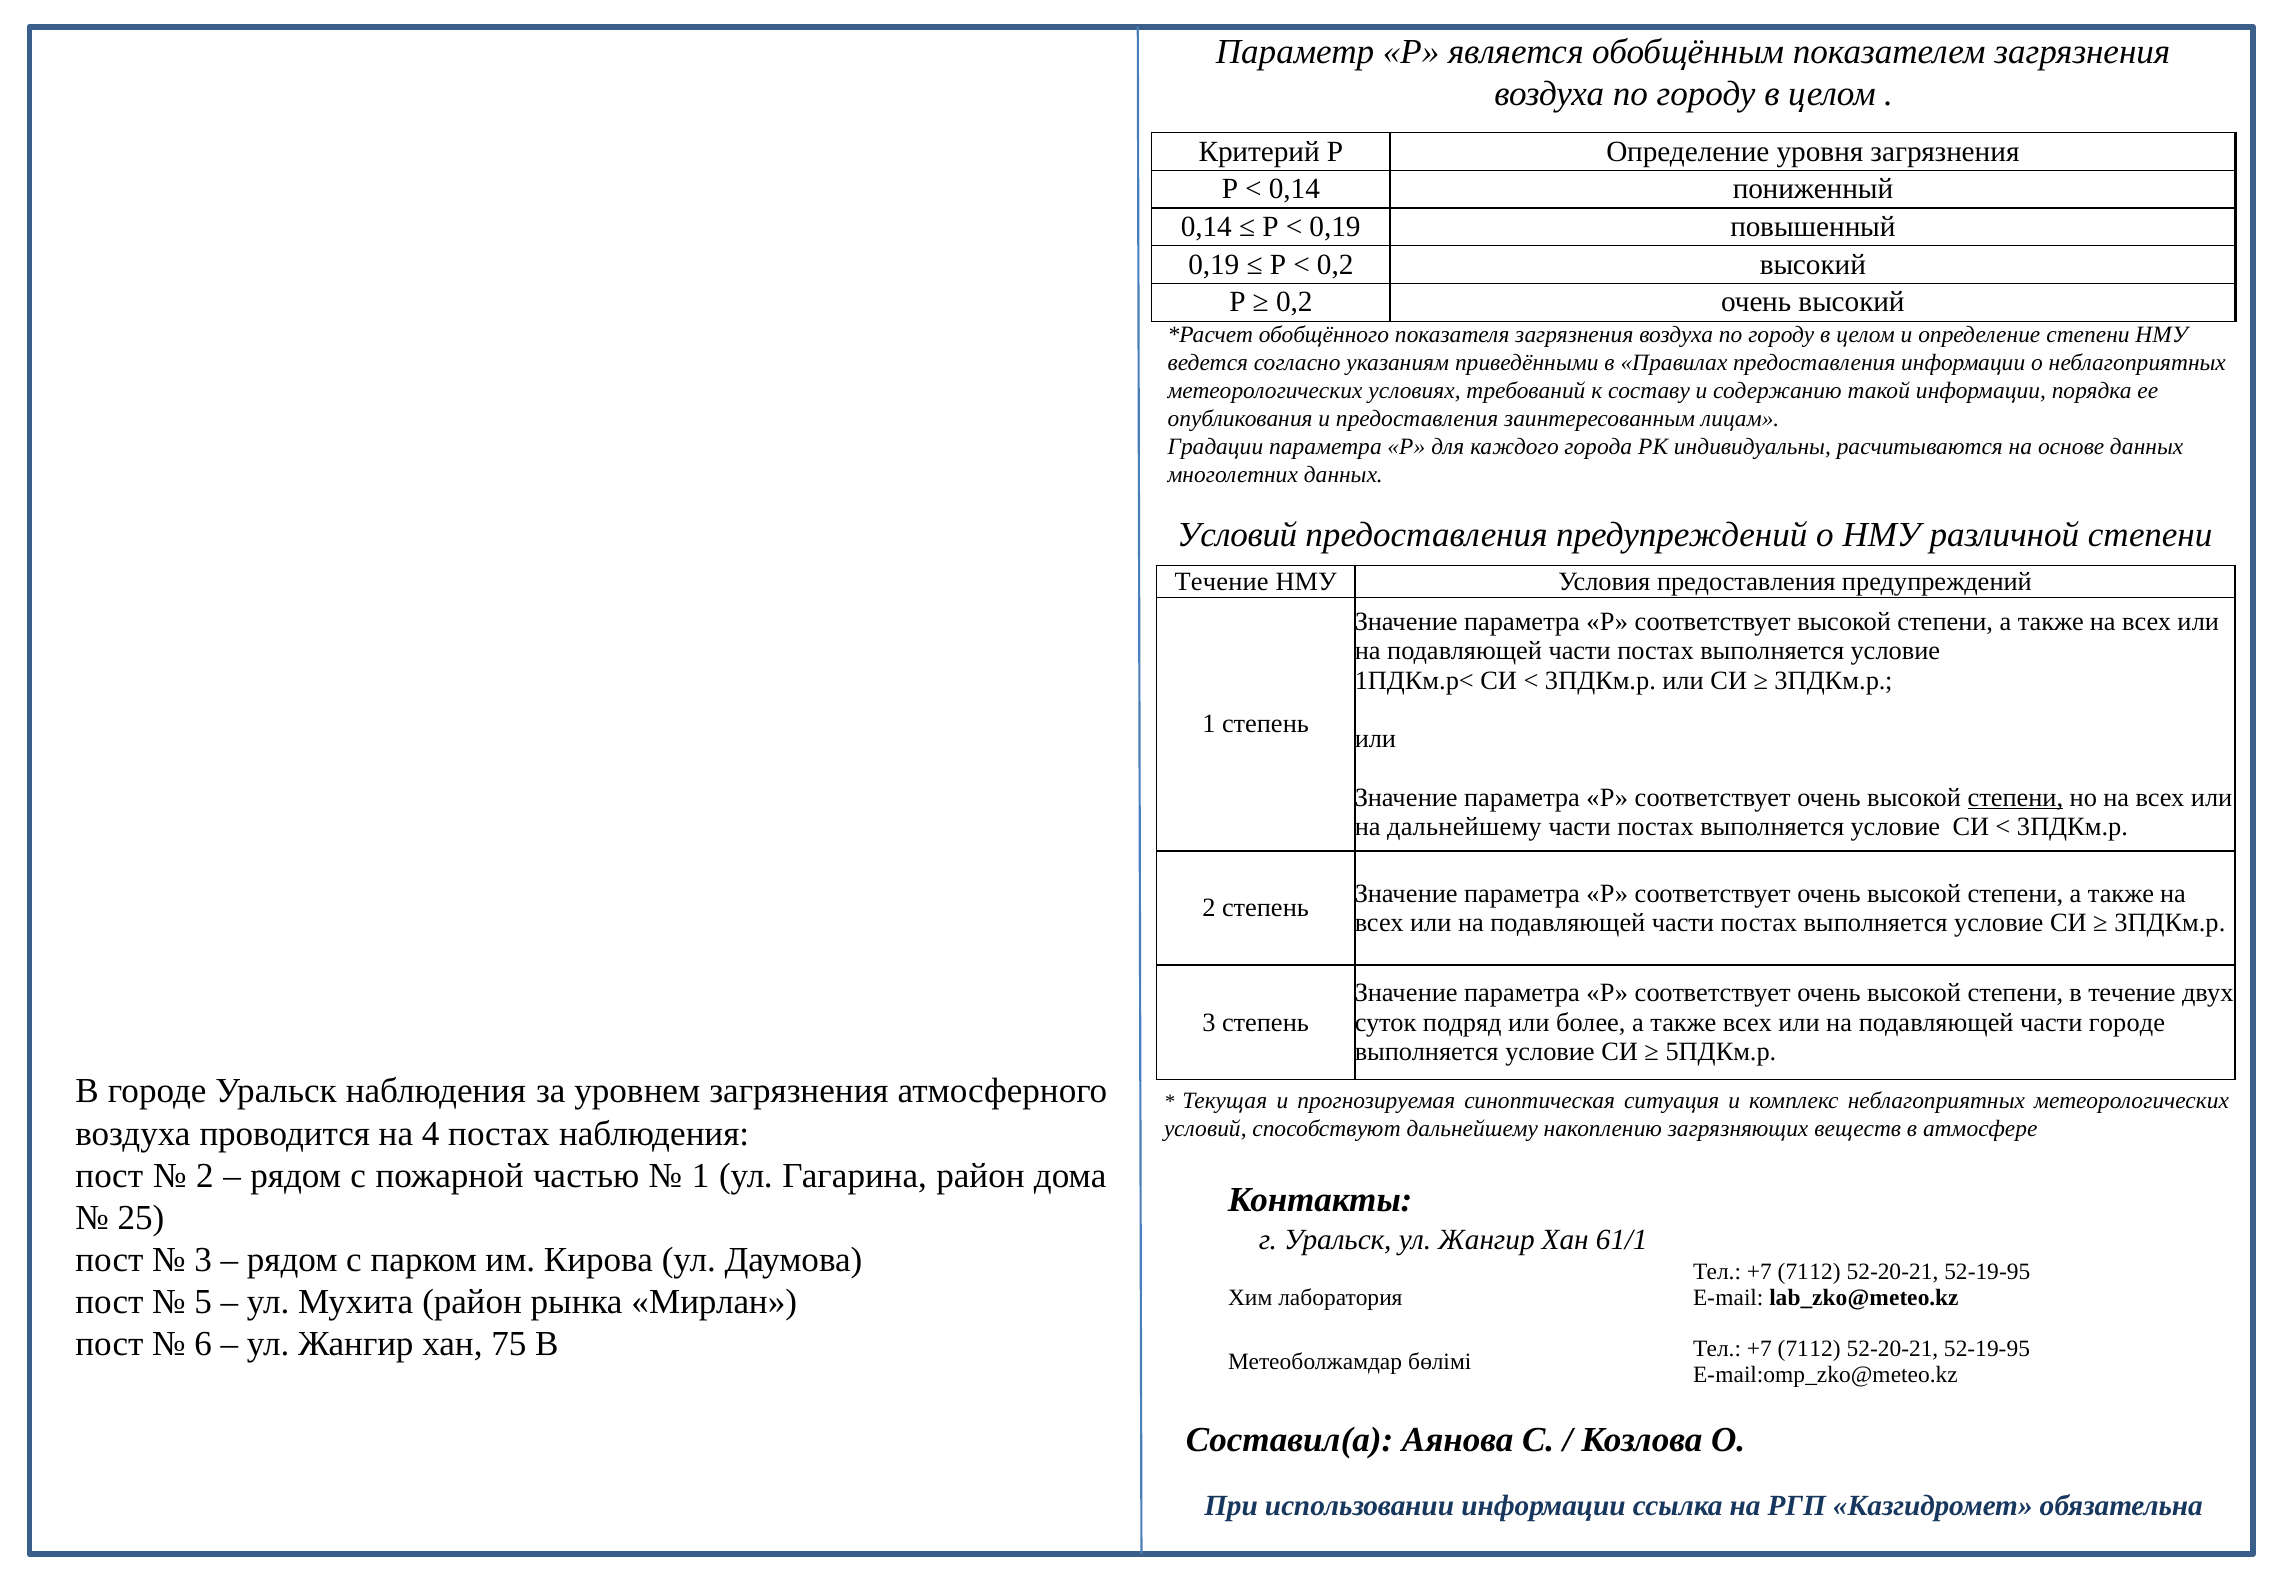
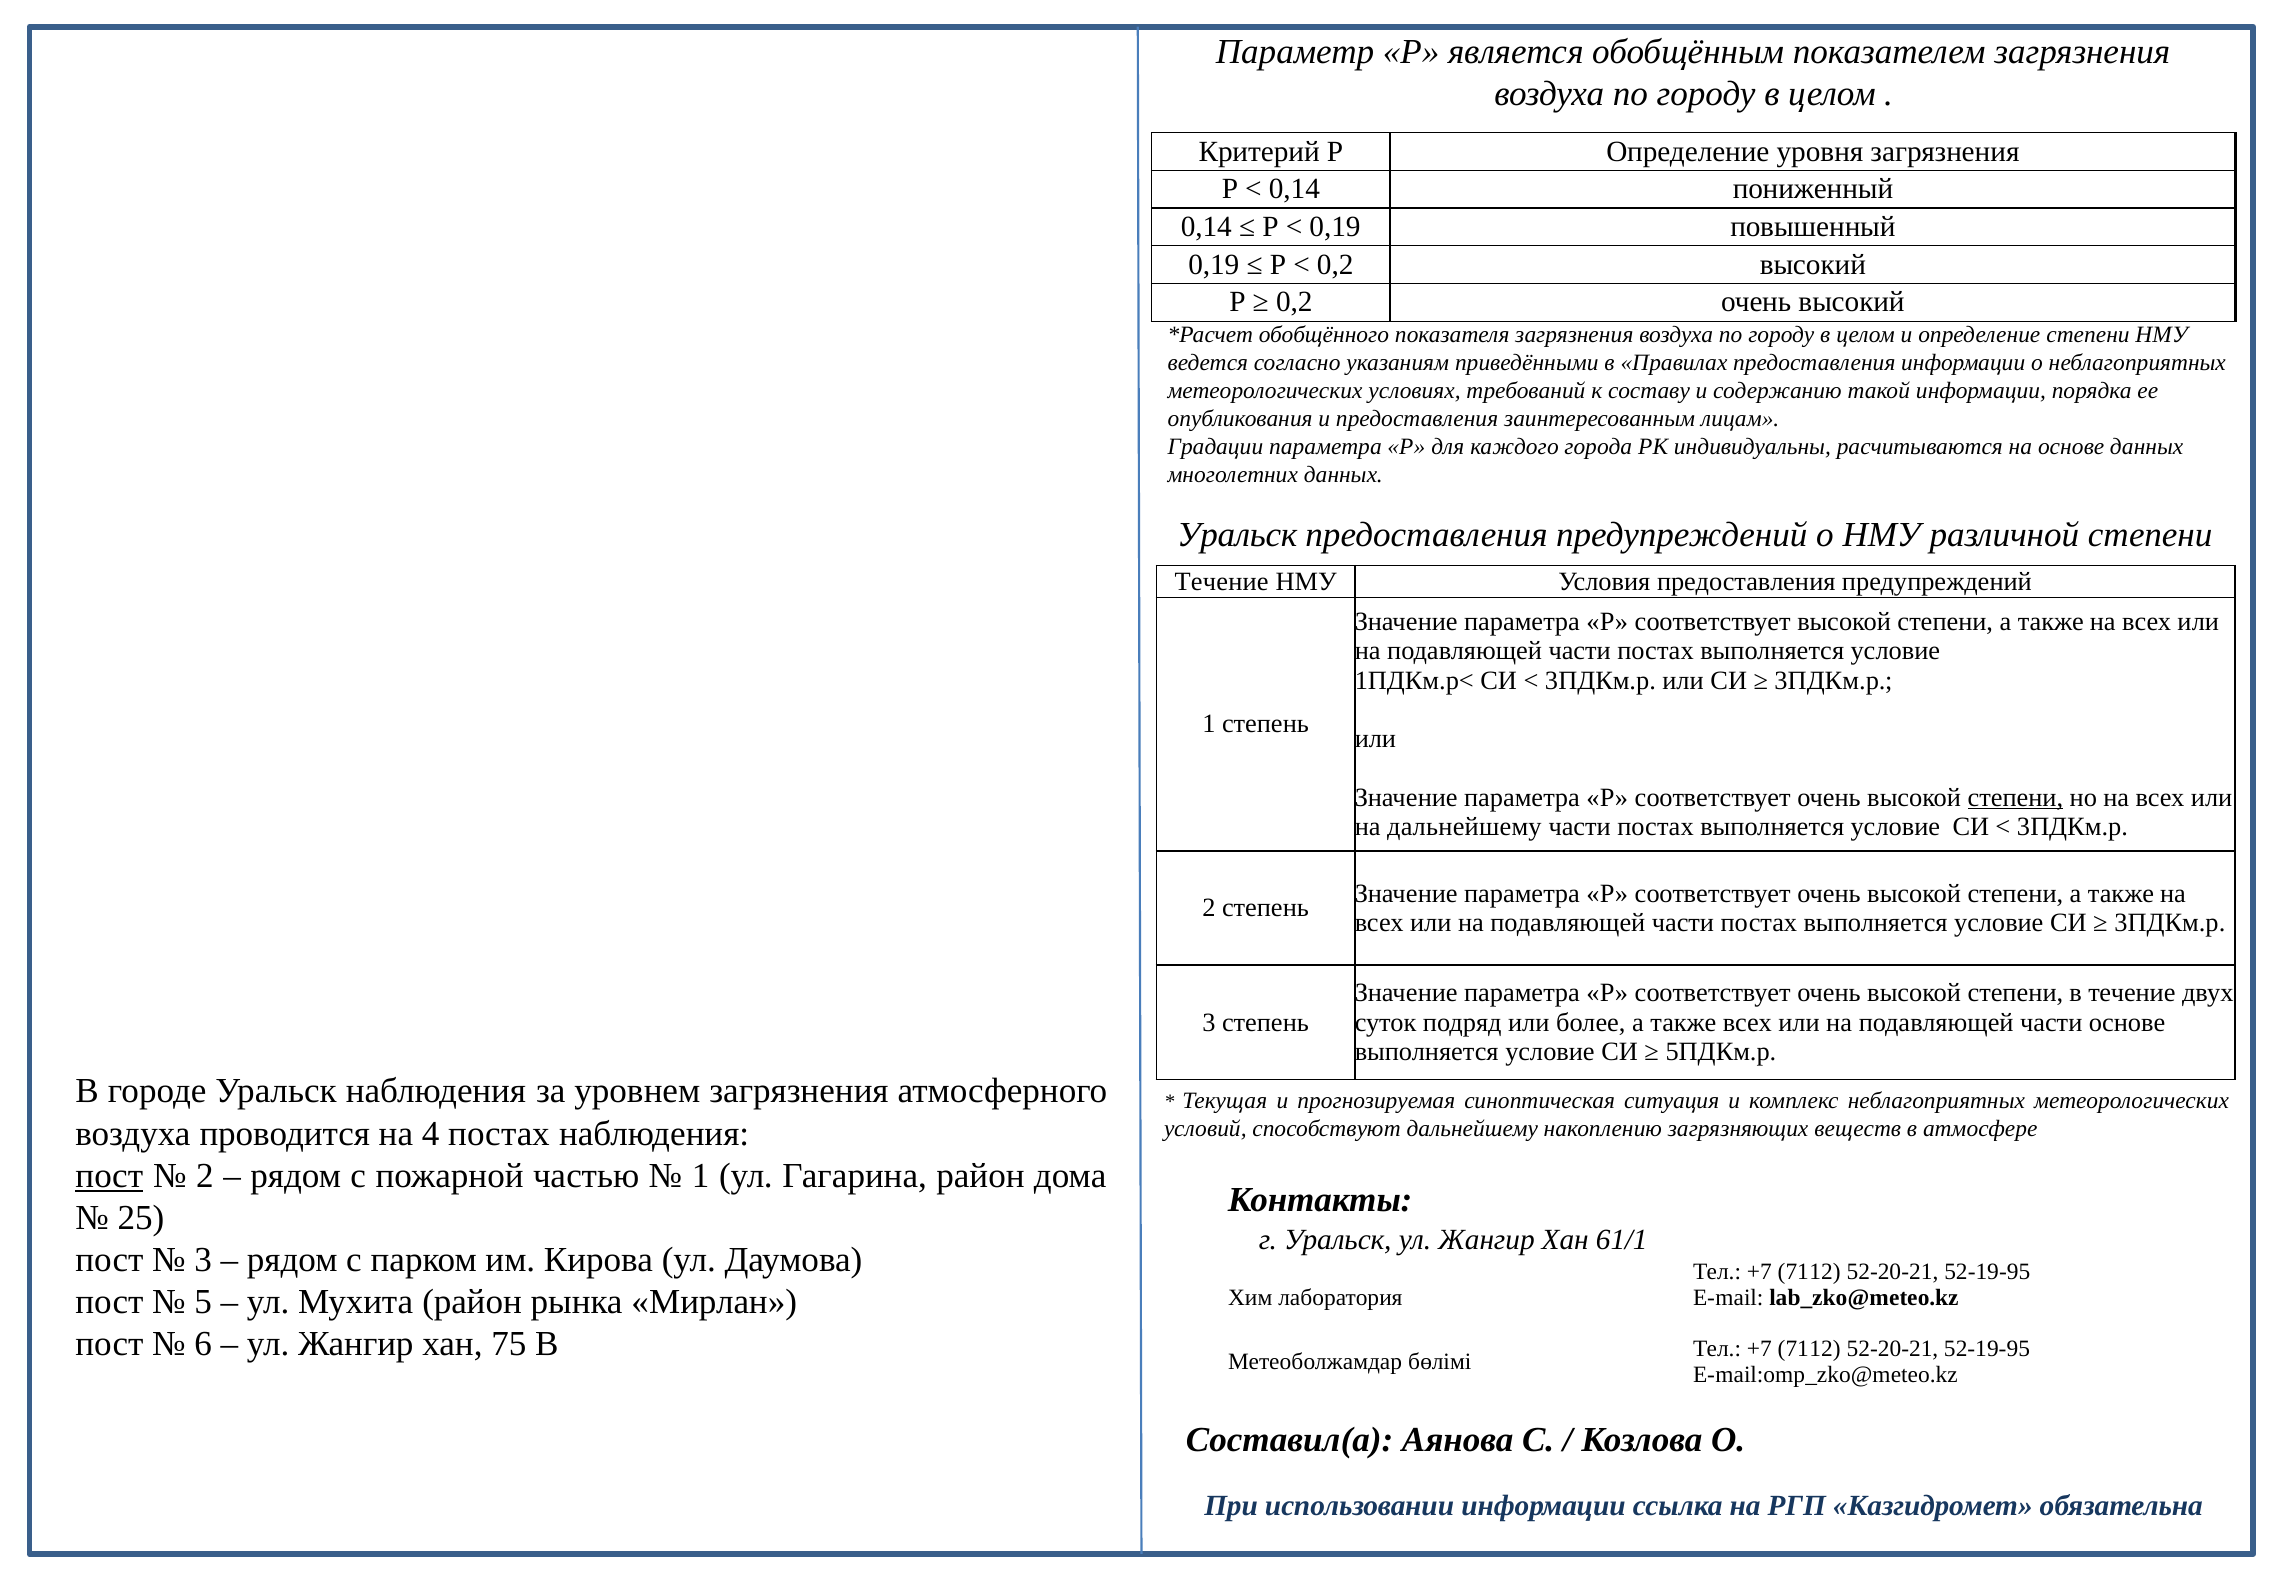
Условий at (1237, 535): Условий -> Уральск
части городе: городе -> основе
пост at (109, 1175) underline: none -> present
